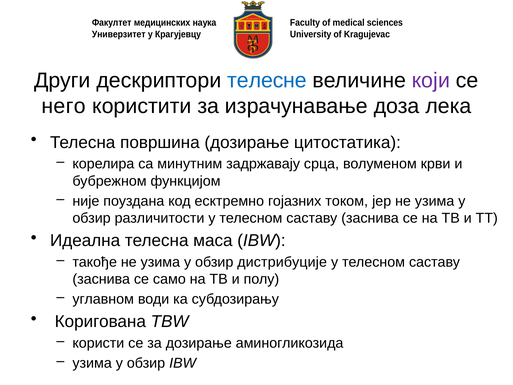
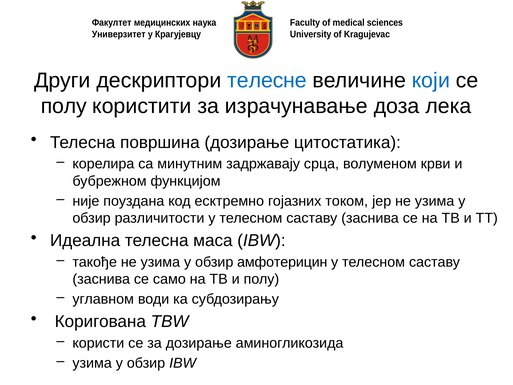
који colour: purple -> blue
него at (64, 106): него -> полу
дистрибуције: дистрибуције -> амфотерицин
